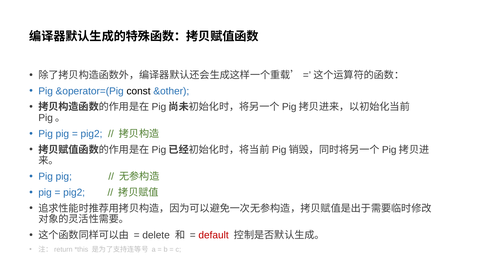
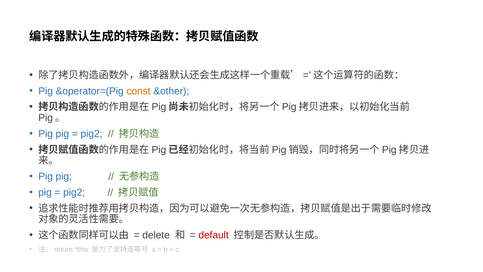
const colour: black -> orange
